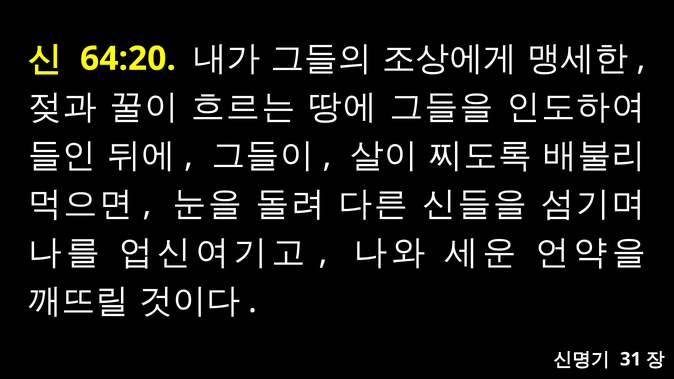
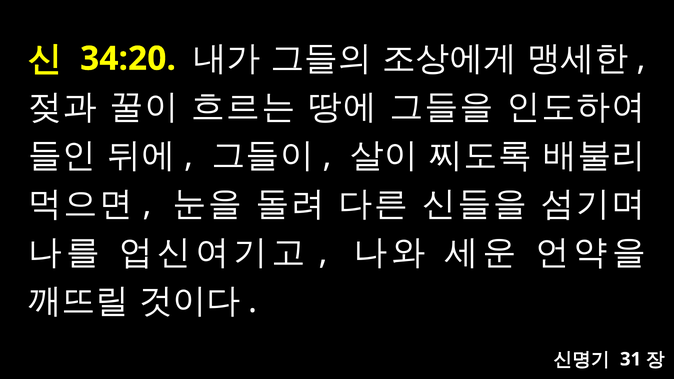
64:20: 64:20 -> 34:20
